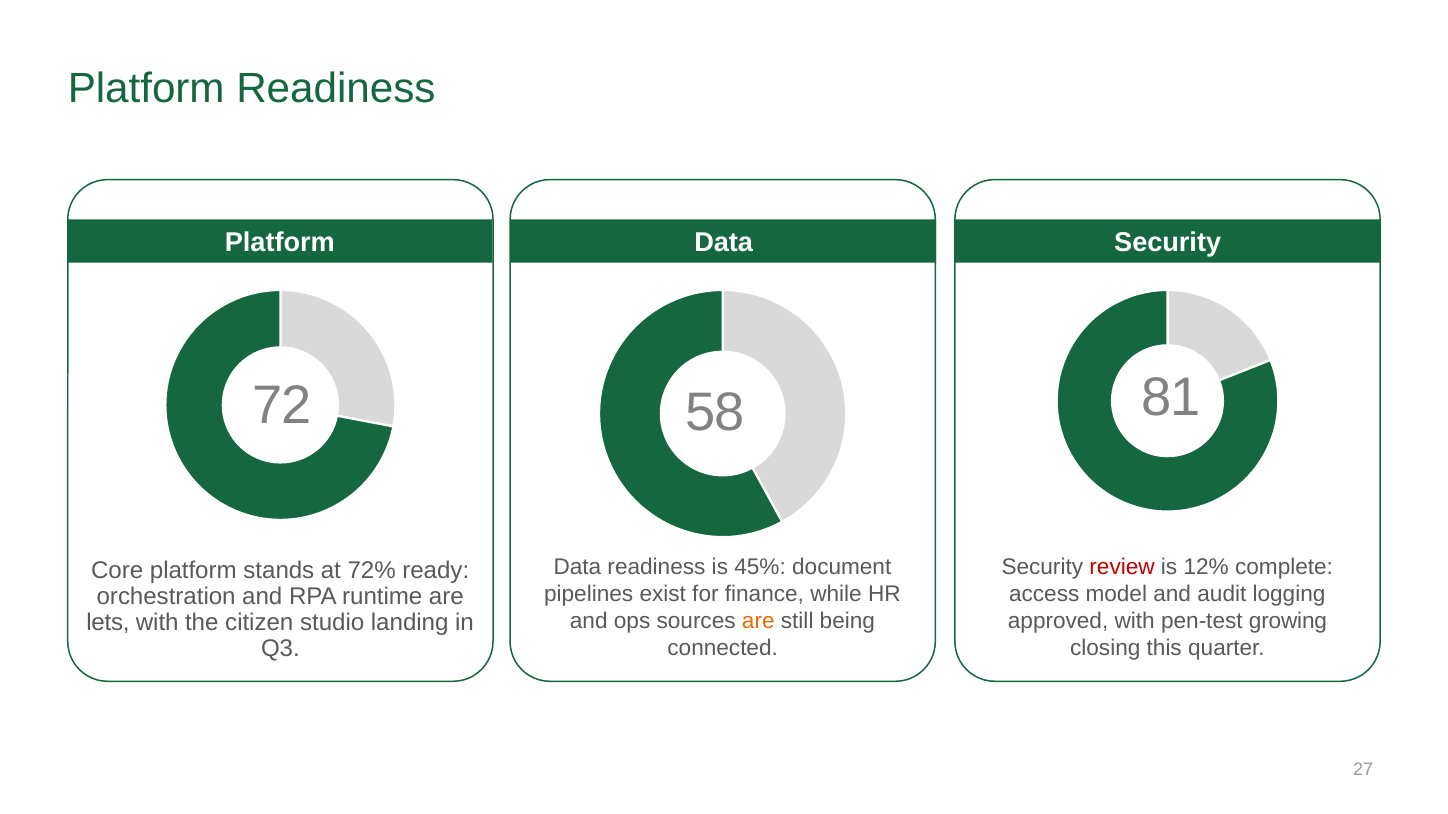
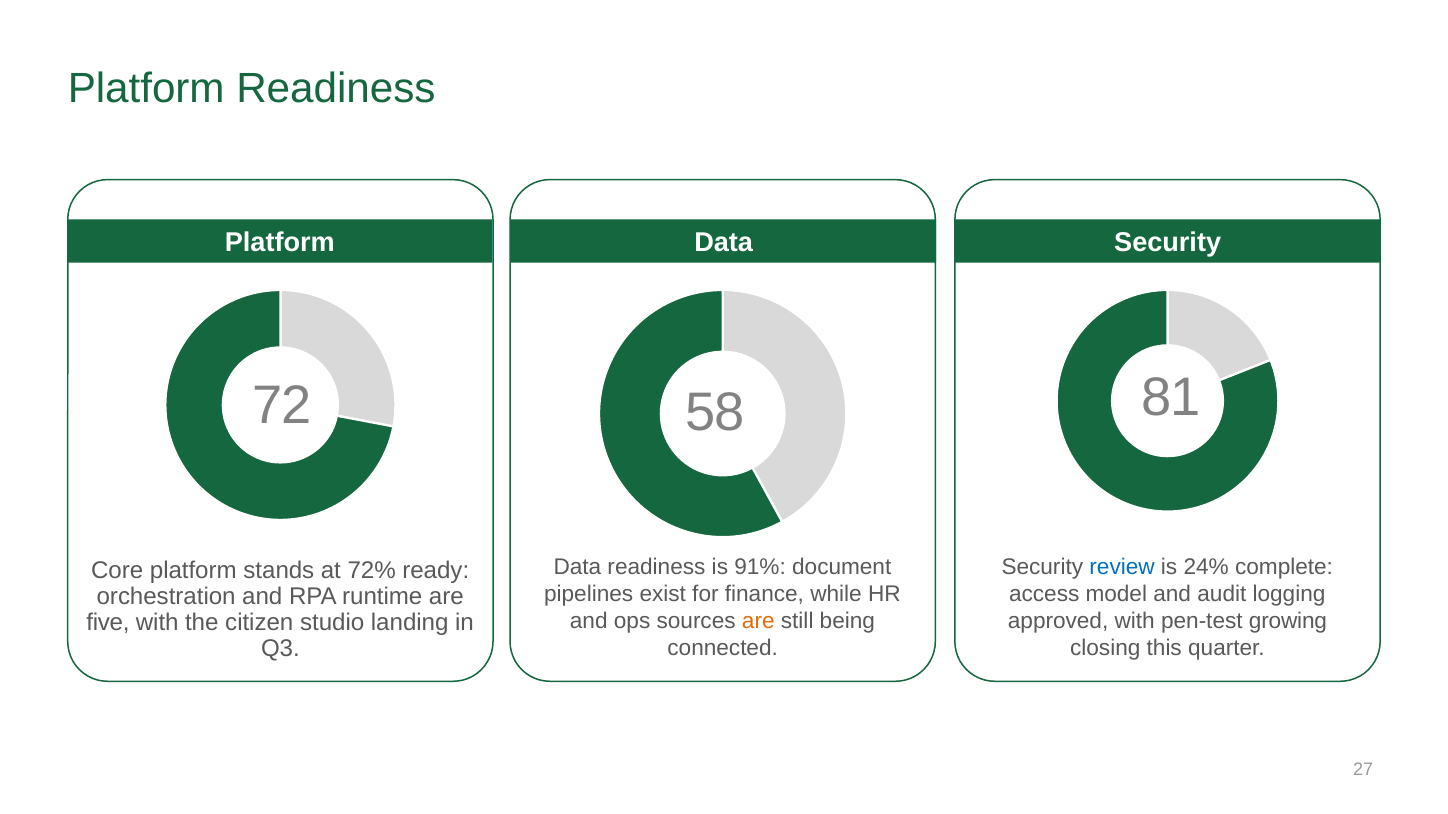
45%: 45% -> 91%
review colour: red -> blue
12%: 12% -> 24%
lets: lets -> five
